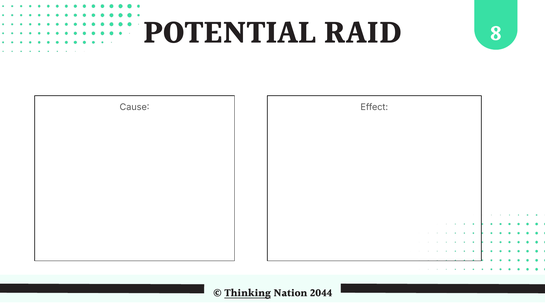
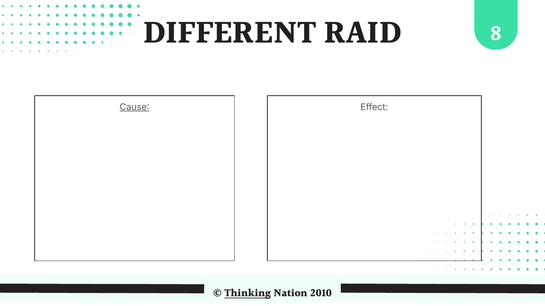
POTENTIAL: POTENTIAL -> DIFFERENT
Cause underline: none -> present
2044: 2044 -> 2010
